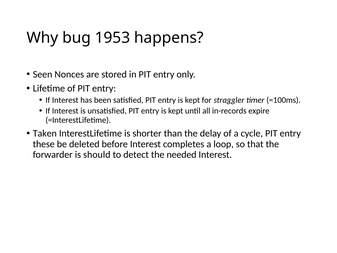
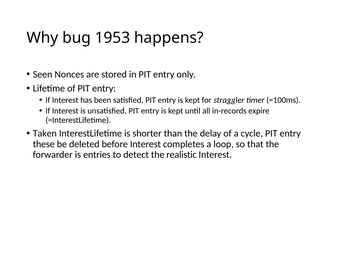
should: should -> entries
needed: needed -> realistic
